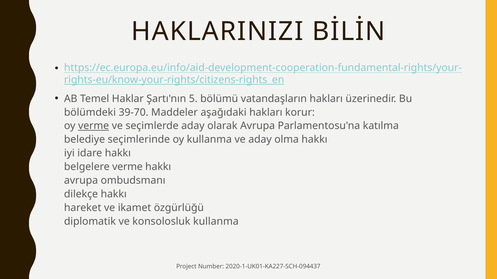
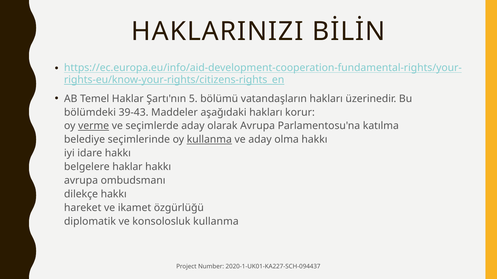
39-70: 39-70 -> 39-43
kullanma at (209, 140) underline: none -> present
belgelere verme: verme -> haklar
